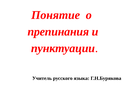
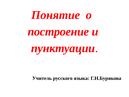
препинания: препинания -> построение
